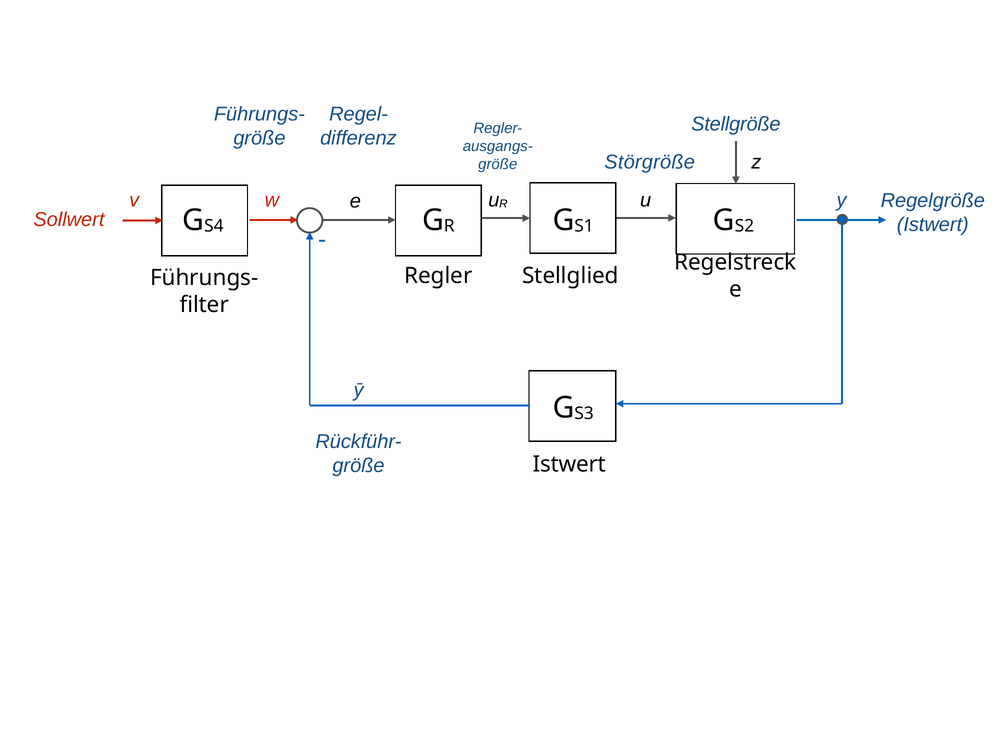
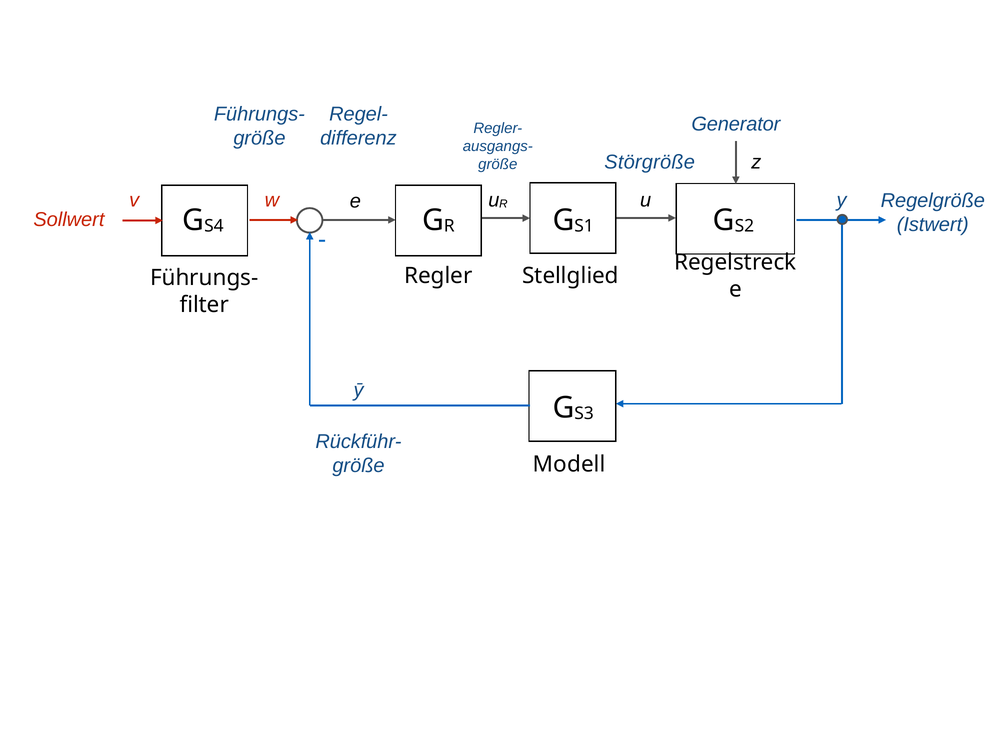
Stellgröße: Stellgröße -> Generator
Istwert at (569, 464): Istwert -> Modell
